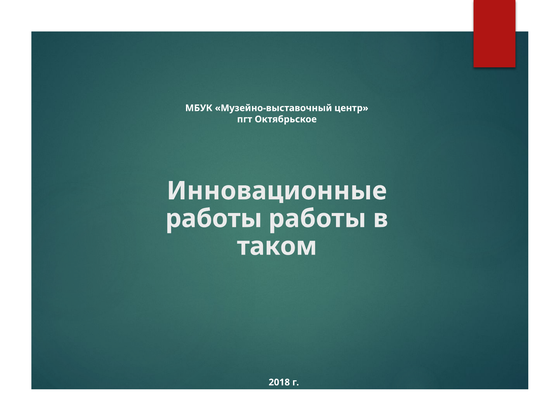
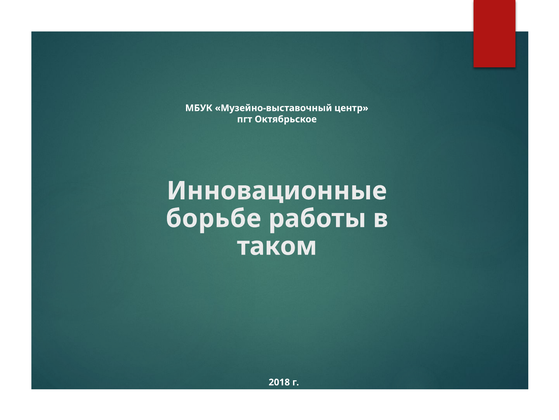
работы at (214, 218): работы -> борьбе
